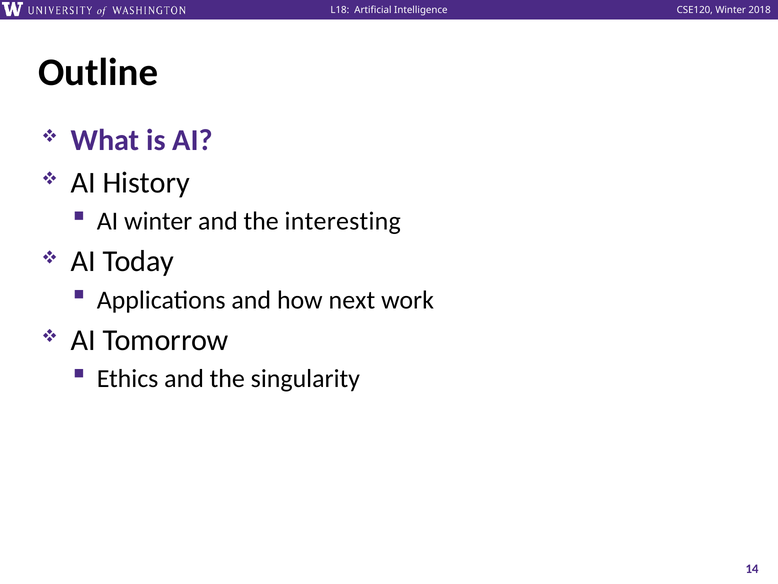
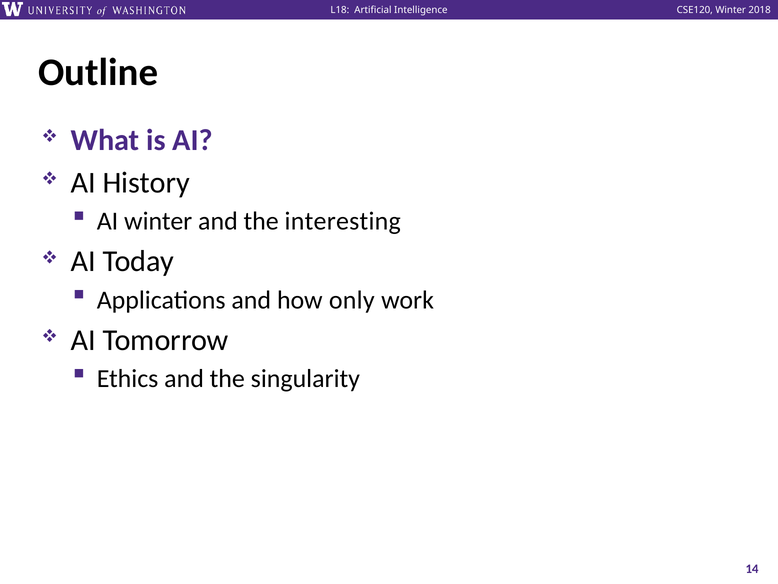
next: next -> only
